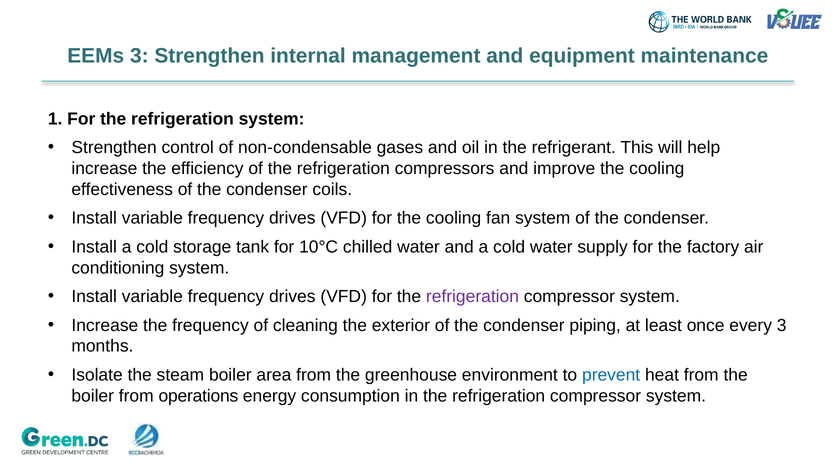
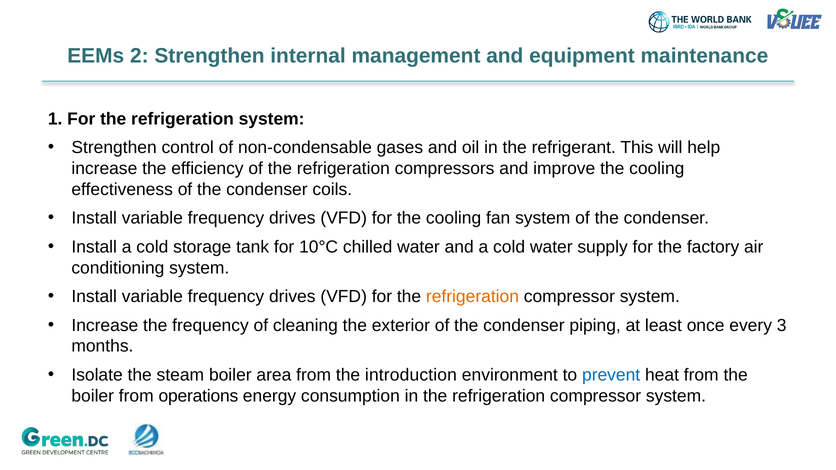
EEMs 3: 3 -> 2
refrigeration at (472, 297) colour: purple -> orange
greenhouse: greenhouse -> introduction
